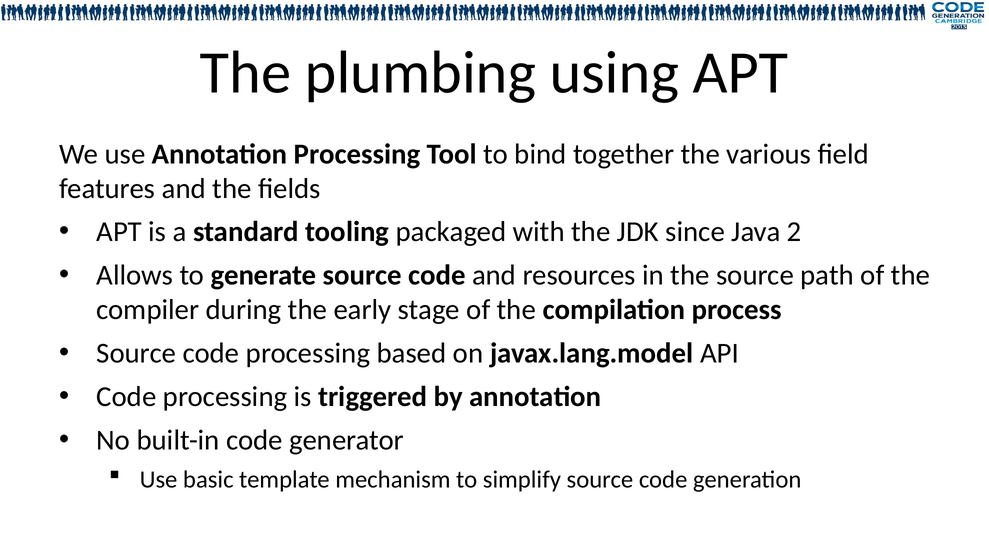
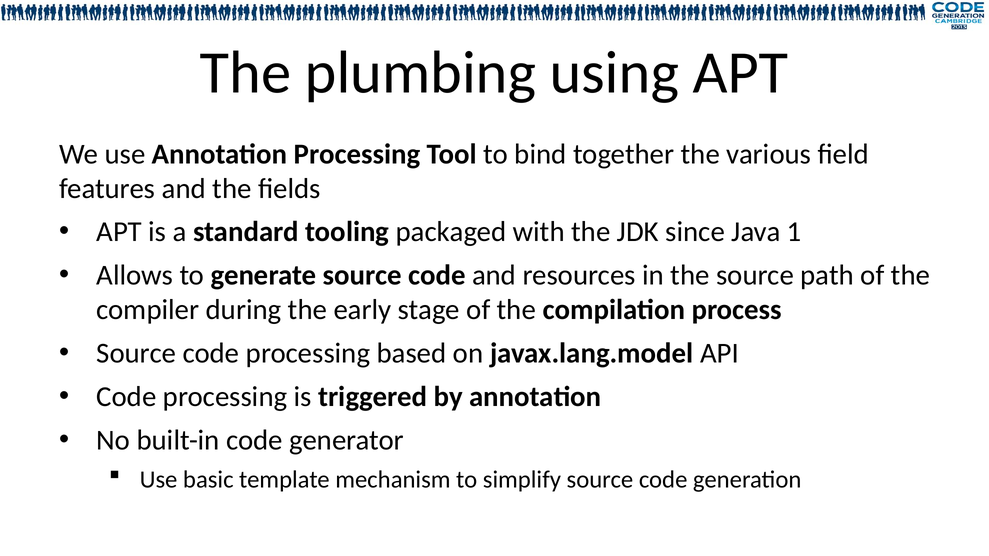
2: 2 -> 1
